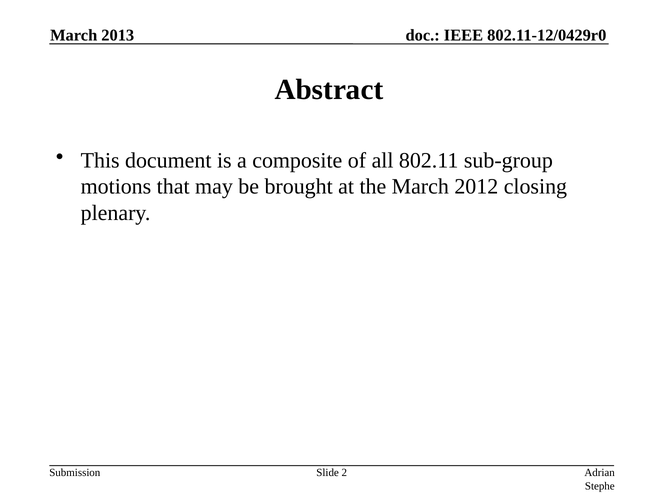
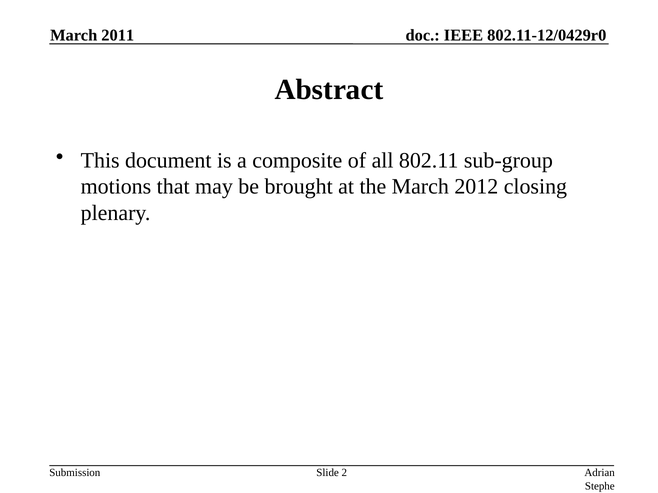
2013: 2013 -> 2011
